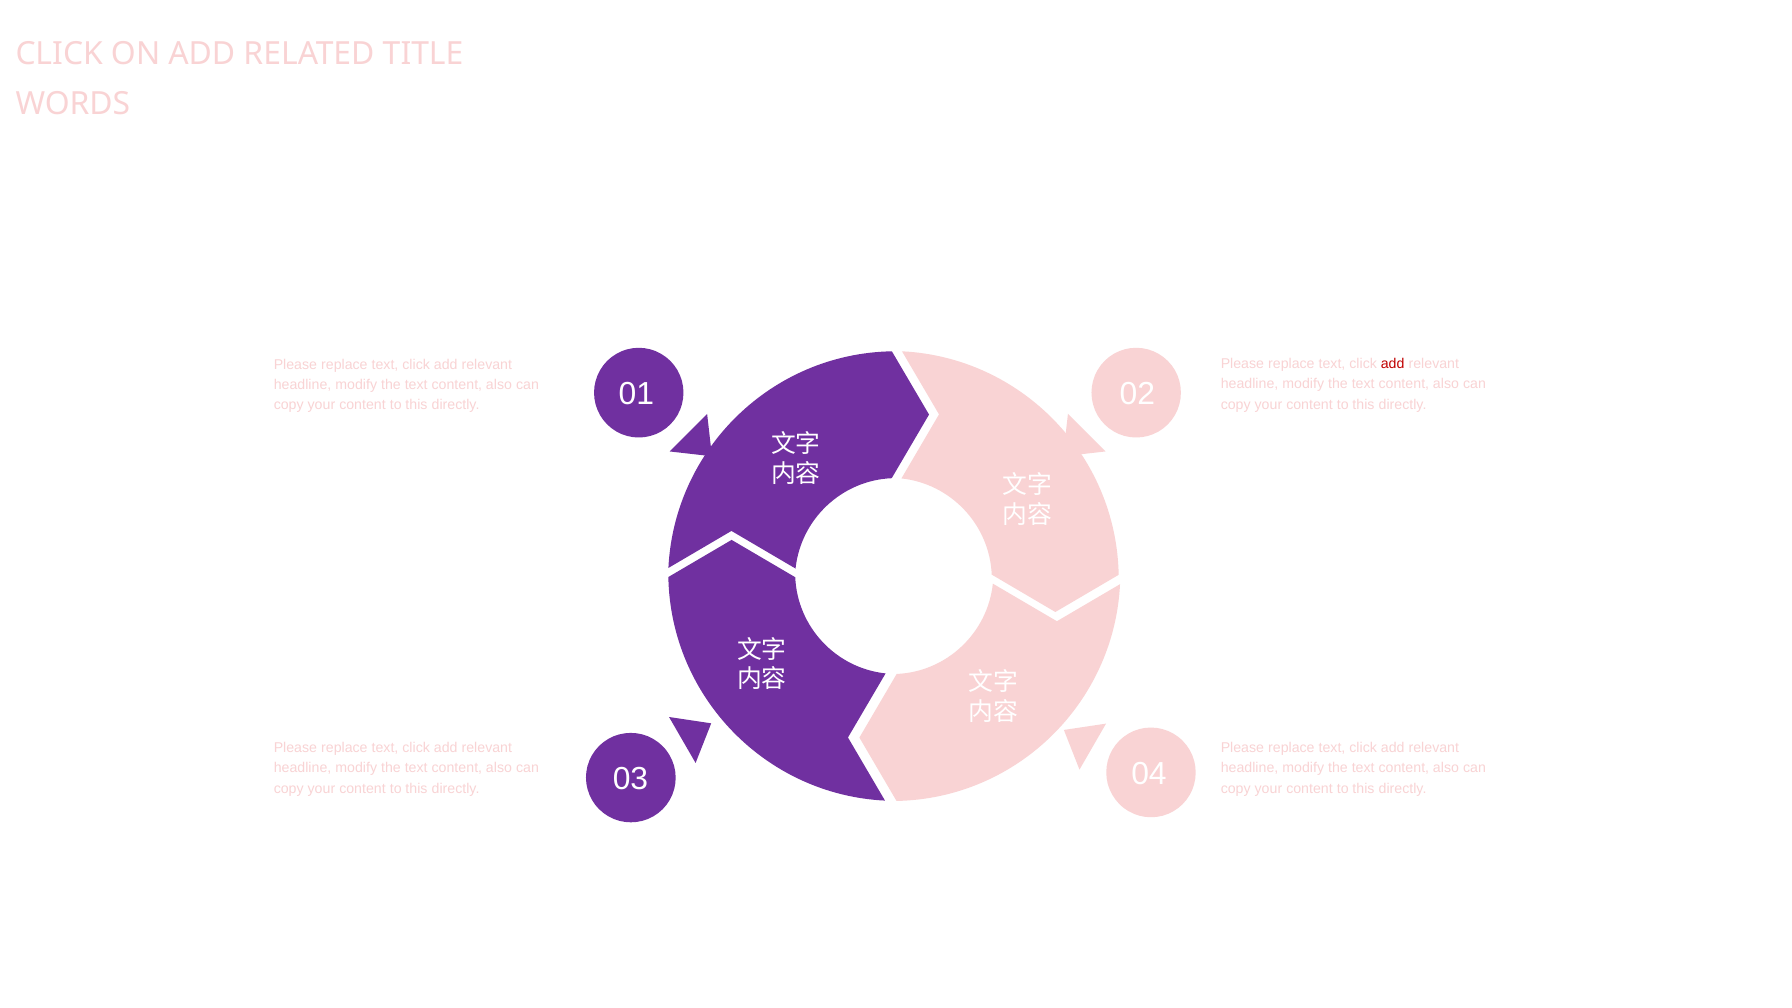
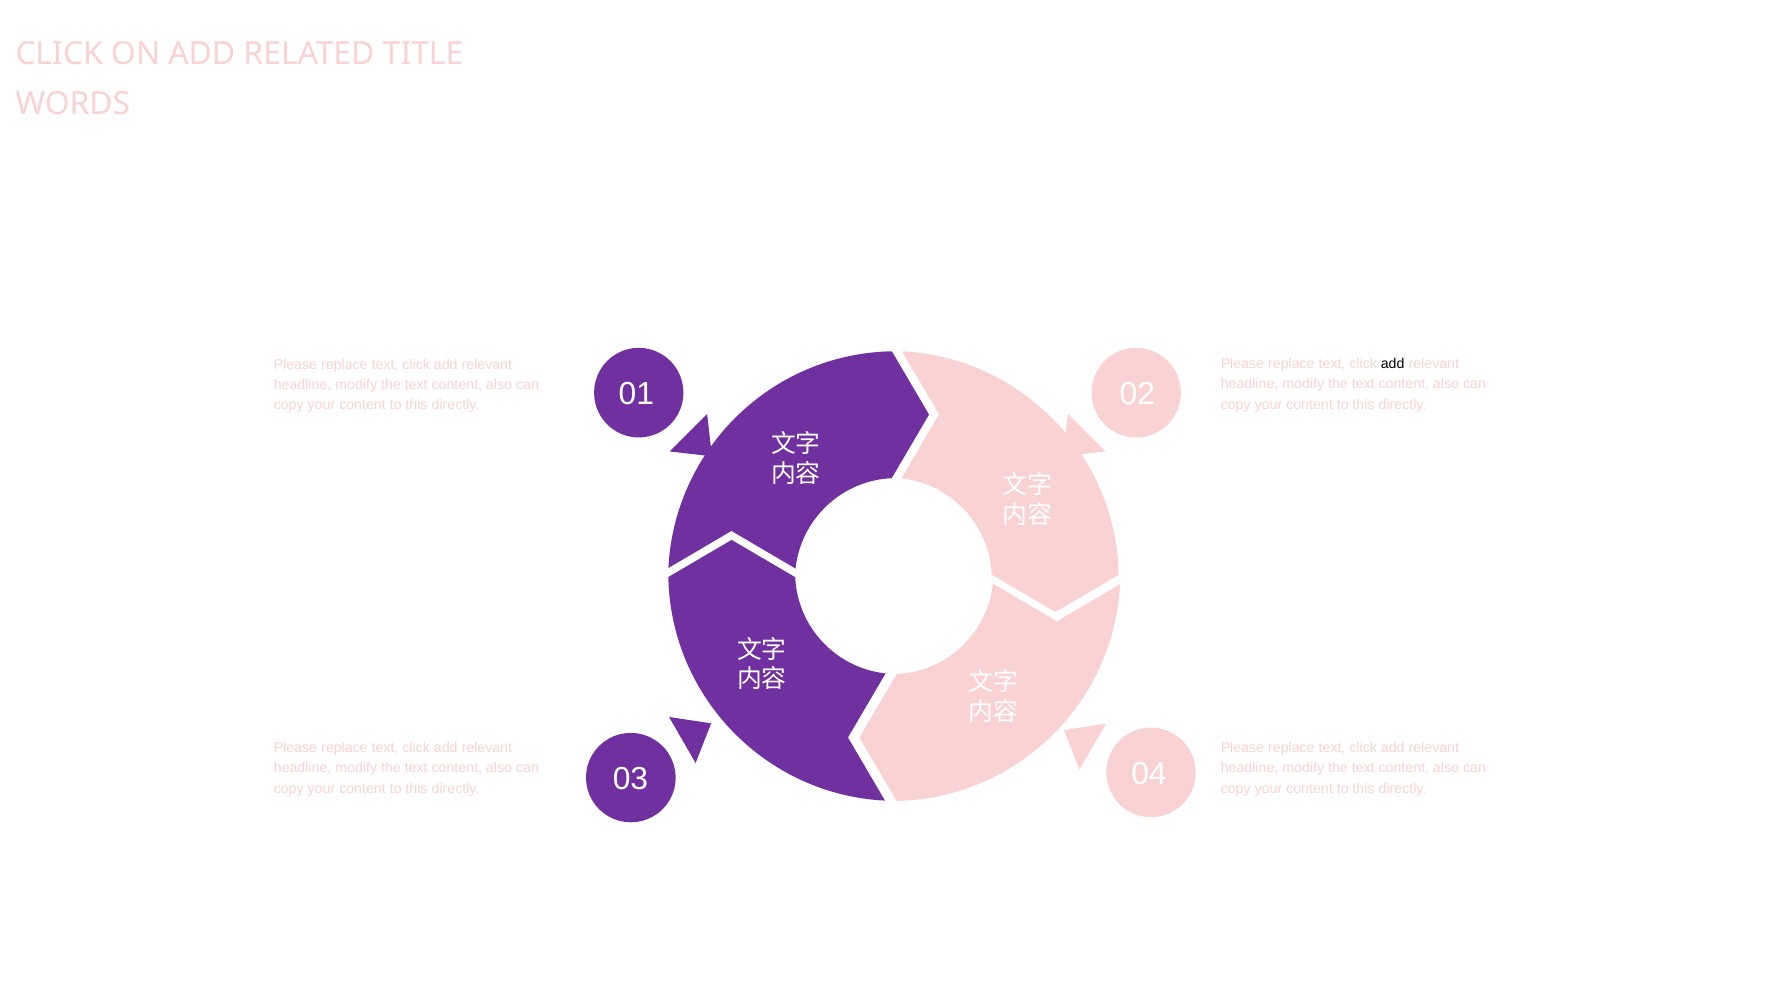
add at (1393, 364) colour: red -> black
